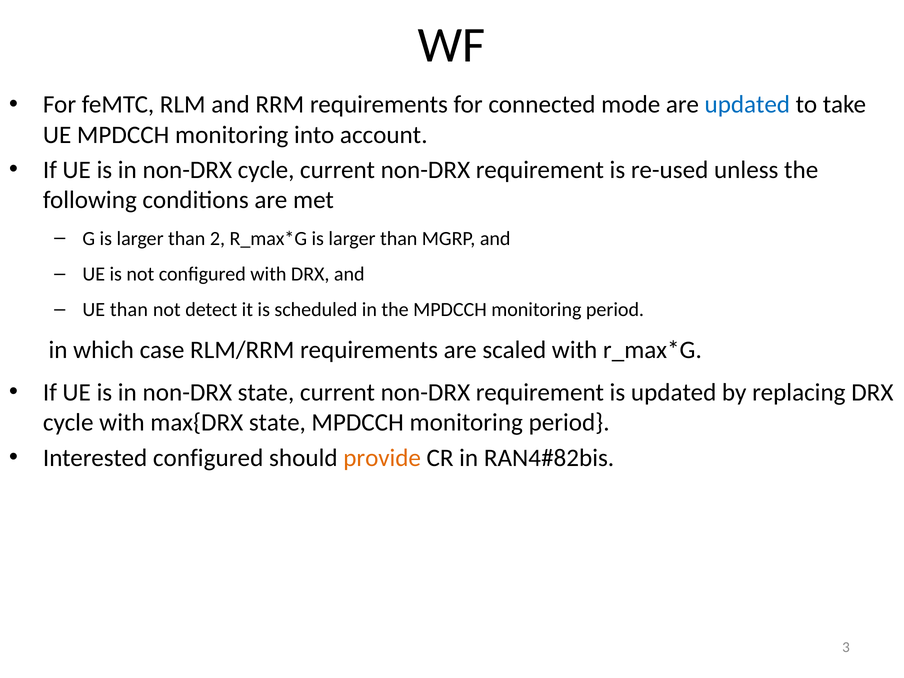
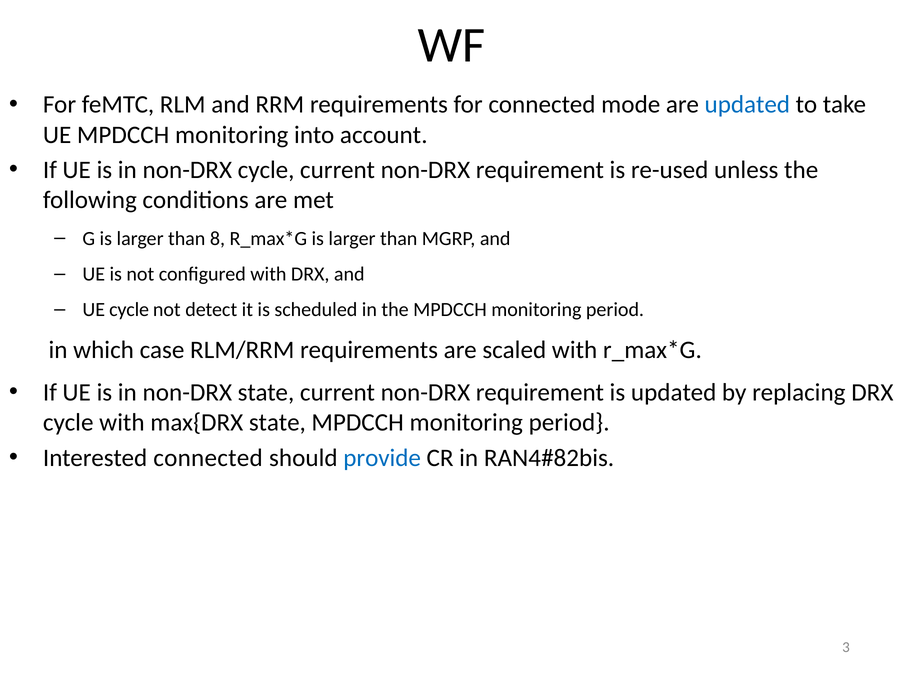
2: 2 -> 8
UE than: than -> cycle
Interested configured: configured -> connected
provide colour: orange -> blue
